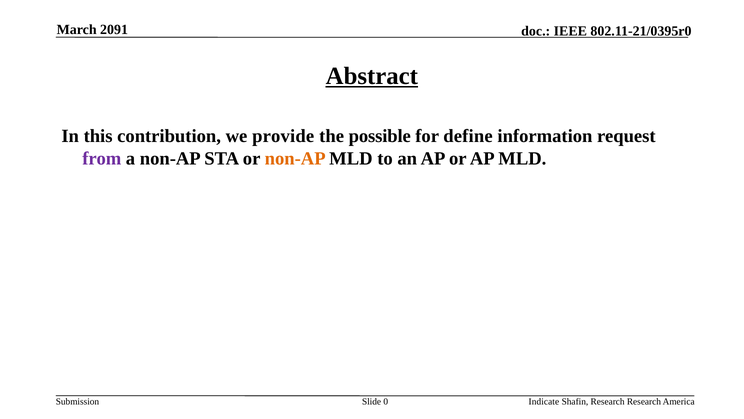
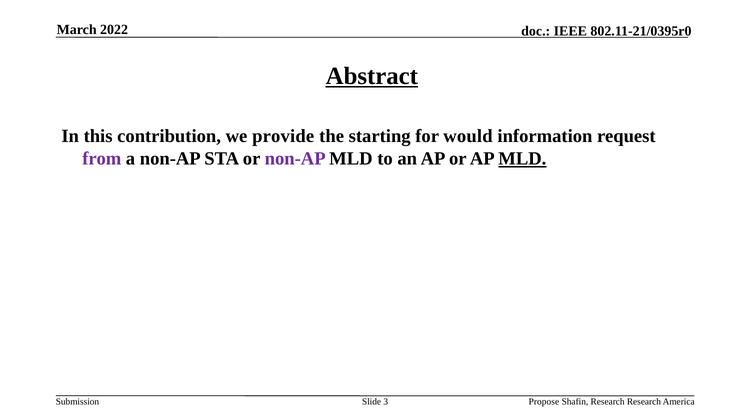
2091: 2091 -> 2022
possible: possible -> starting
define: define -> would
non-AP at (295, 158) colour: orange -> purple
MLD at (522, 158) underline: none -> present
0: 0 -> 3
Indicate: Indicate -> Propose
